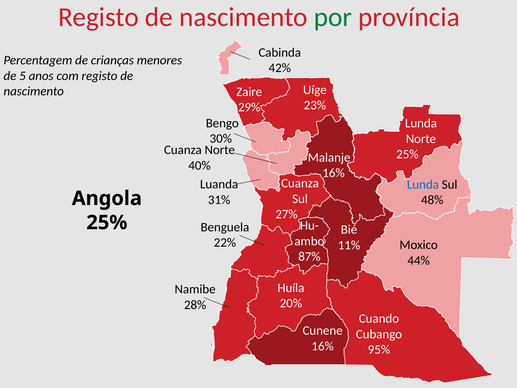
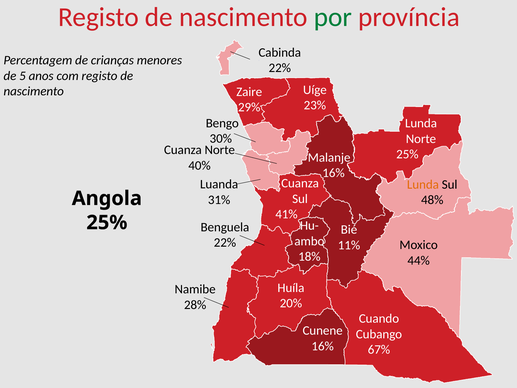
42% at (280, 68): 42% -> 22%
Lunda at (423, 184) colour: blue -> orange
27%: 27% -> 41%
87%: 87% -> 18%
95%: 95% -> 67%
